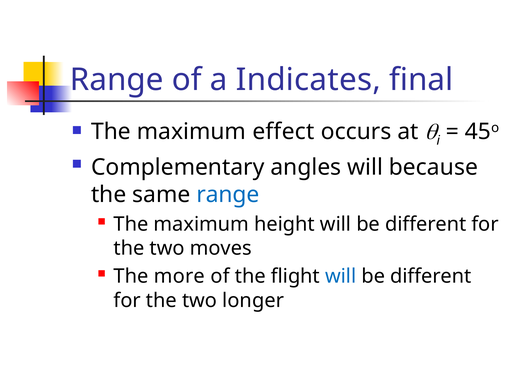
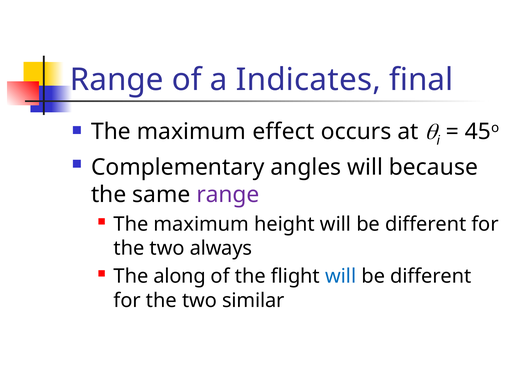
range at (228, 195) colour: blue -> purple
moves: moves -> always
more: more -> along
longer: longer -> similar
